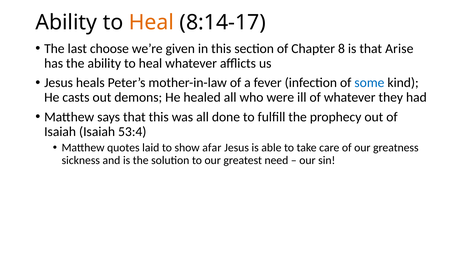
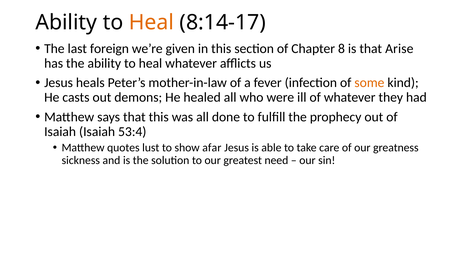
choose: choose -> foreign
some colour: blue -> orange
laid: laid -> lust
